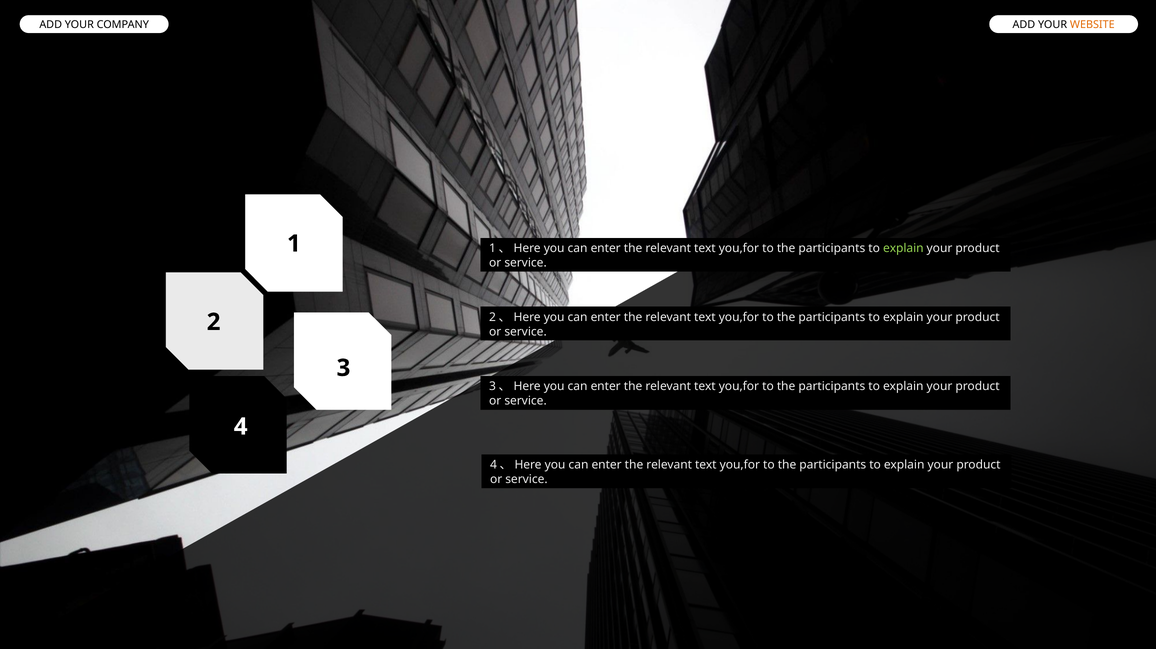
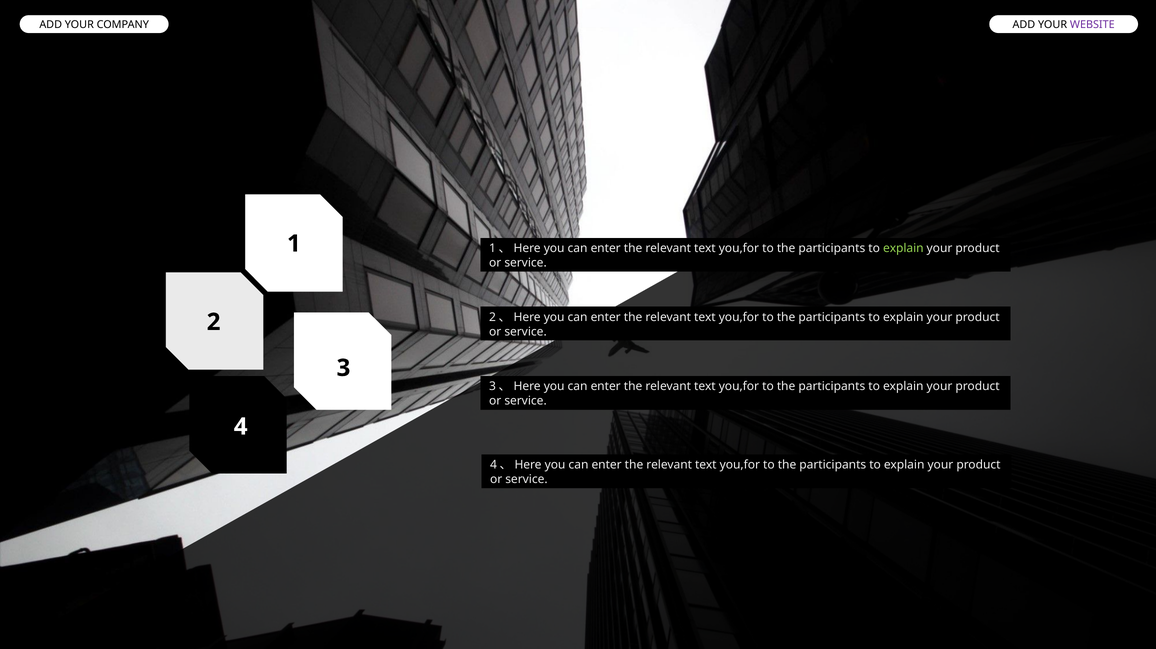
WEBSITE colour: orange -> purple
